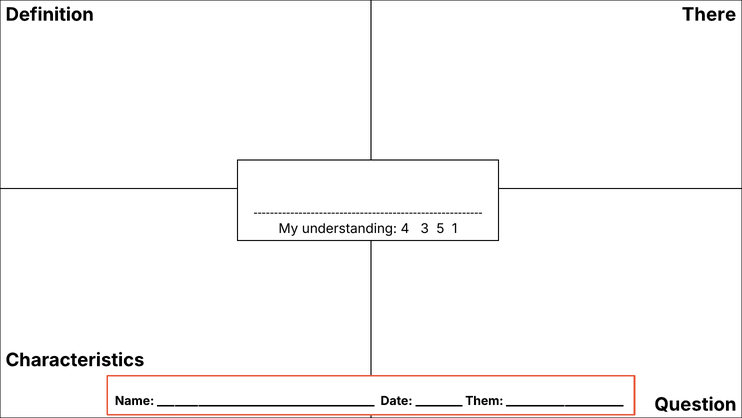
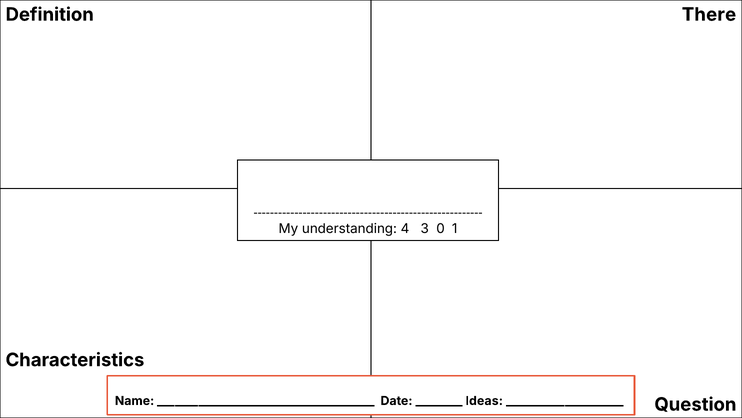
5: 5 -> 0
Them: Them -> Ideas
